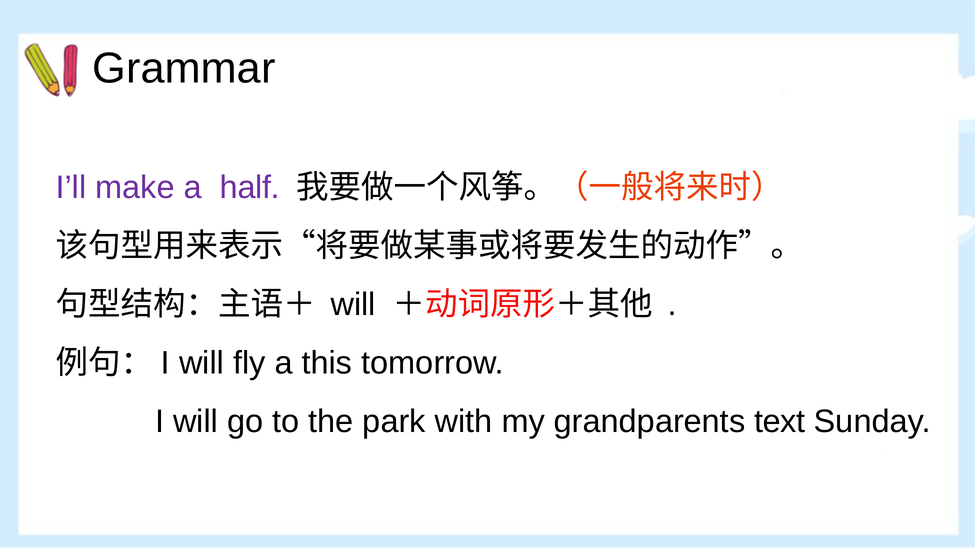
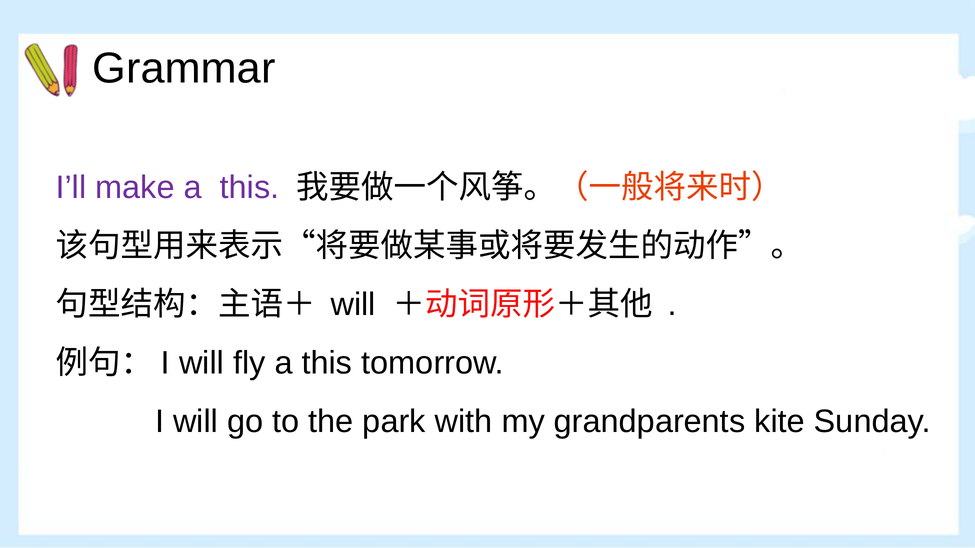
make a half: half -> this
text: text -> kite
